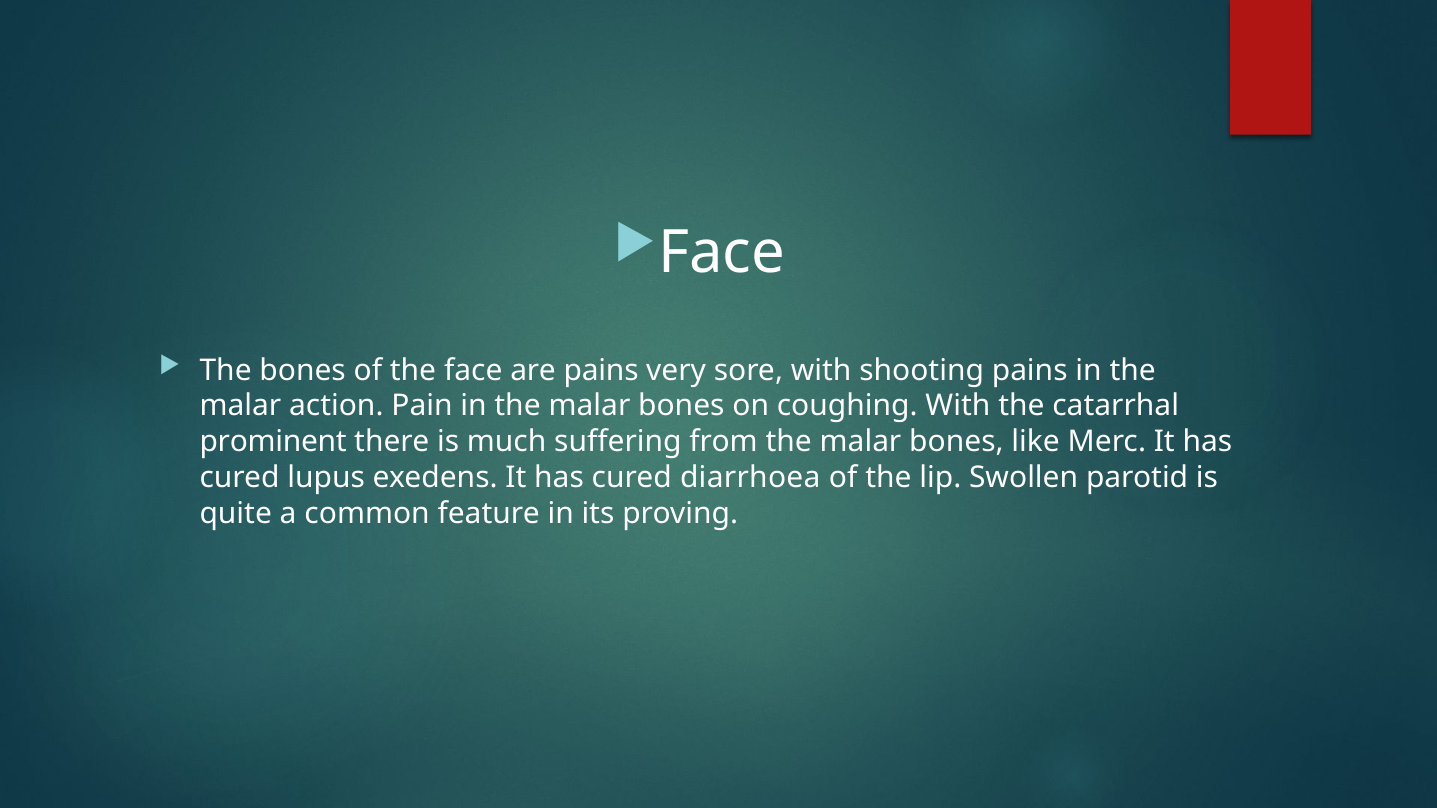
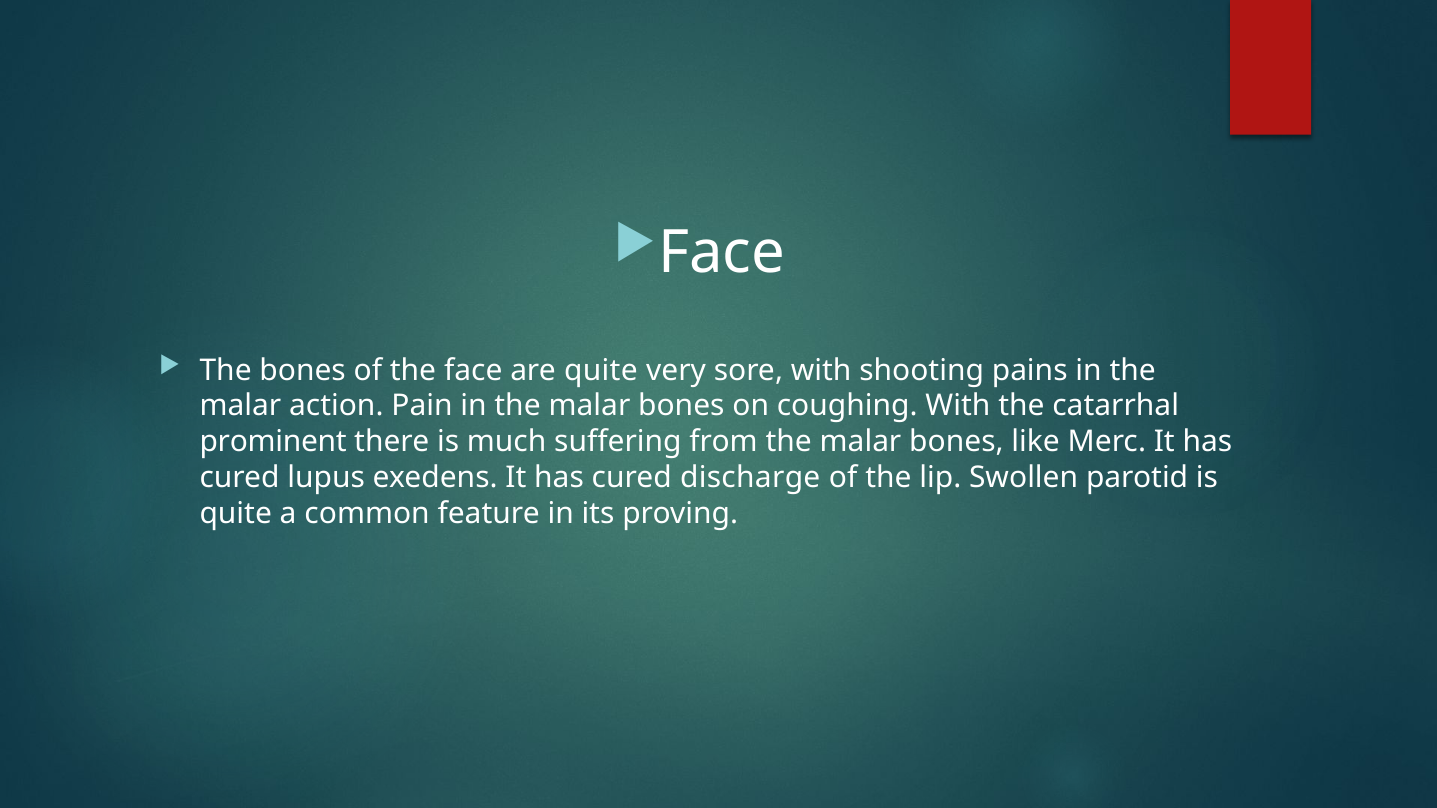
are pains: pains -> quite
diarrhoea: diarrhoea -> discharge
